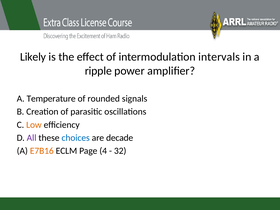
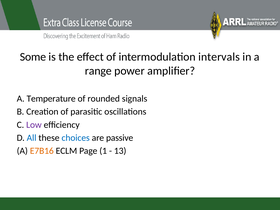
Likely: Likely -> Some
ripple: ripple -> range
Low colour: orange -> purple
All colour: purple -> blue
decade: decade -> passive
4: 4 -> 1
32: 32 -> 13
